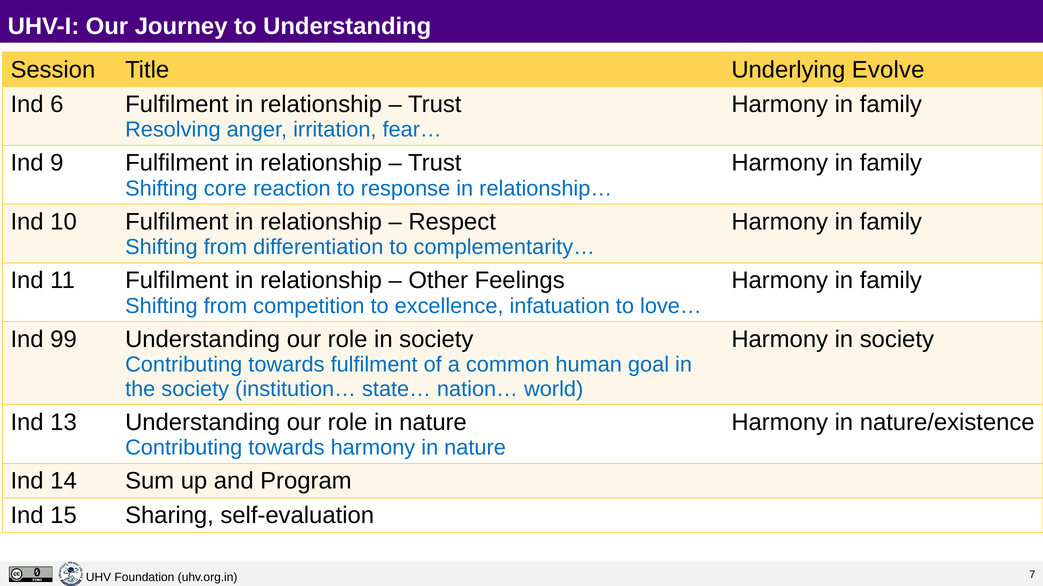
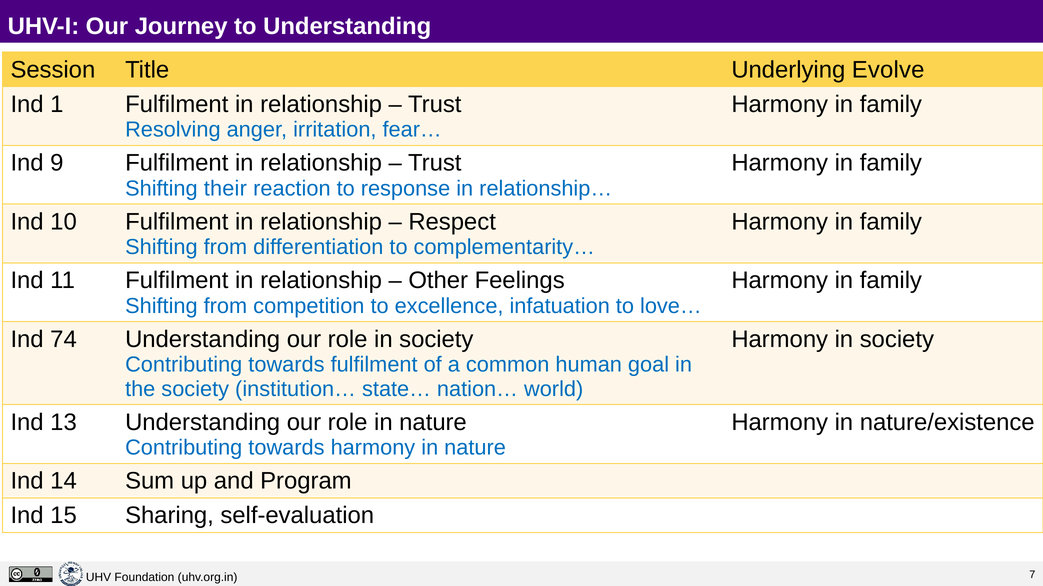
6: 6 -> 1
core: core -> their
99: 99 -> 74
